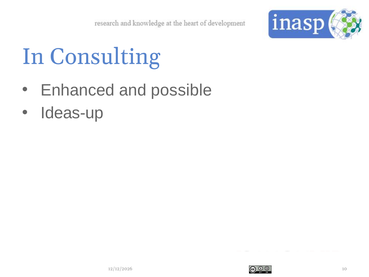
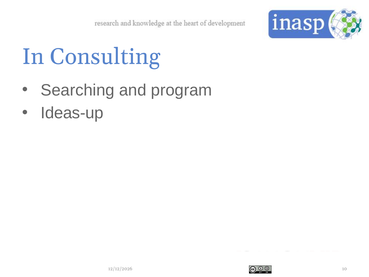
Enhanced: Enhanced -> Searching
possible: possible -> program
